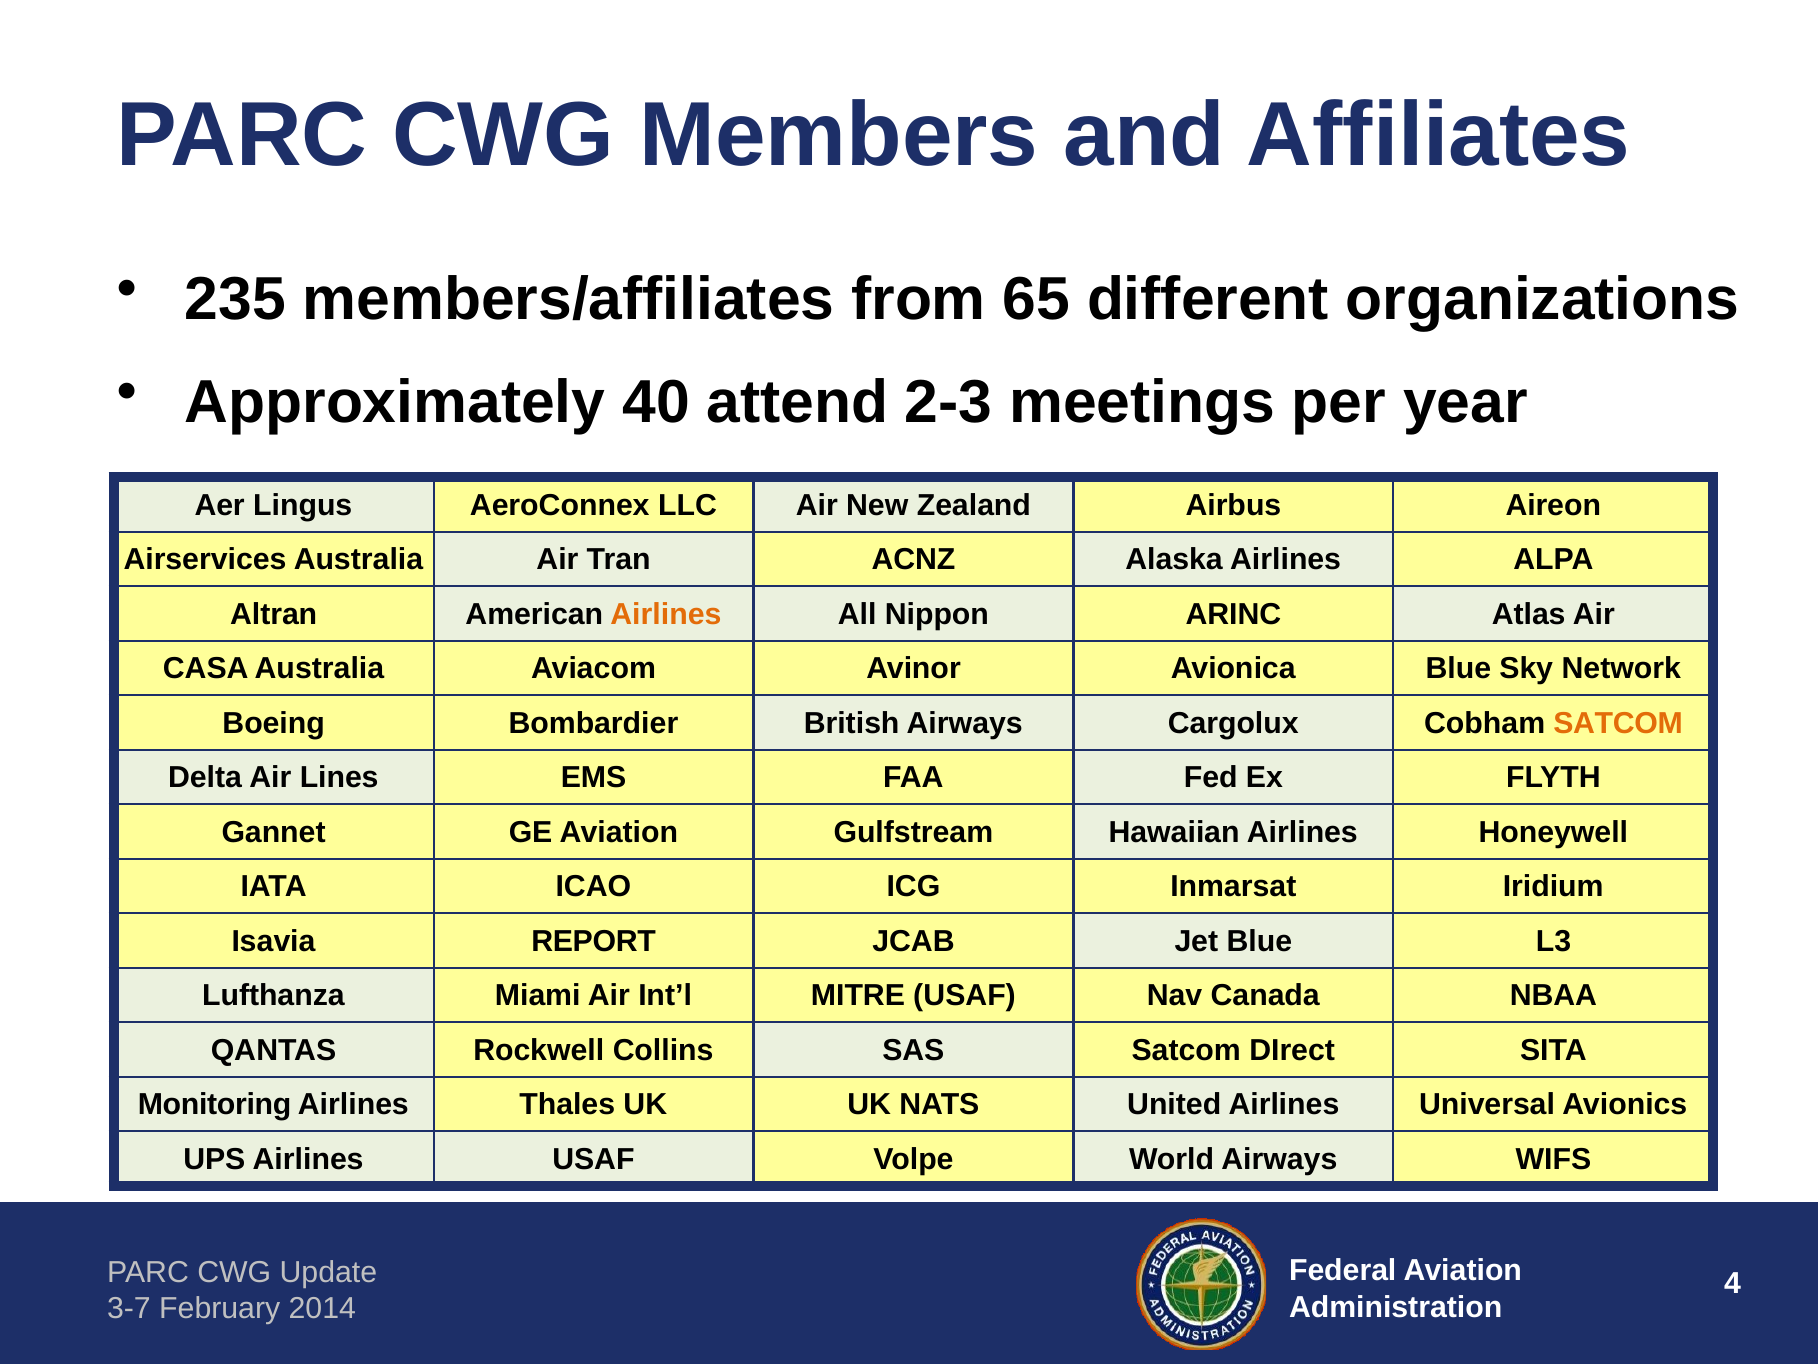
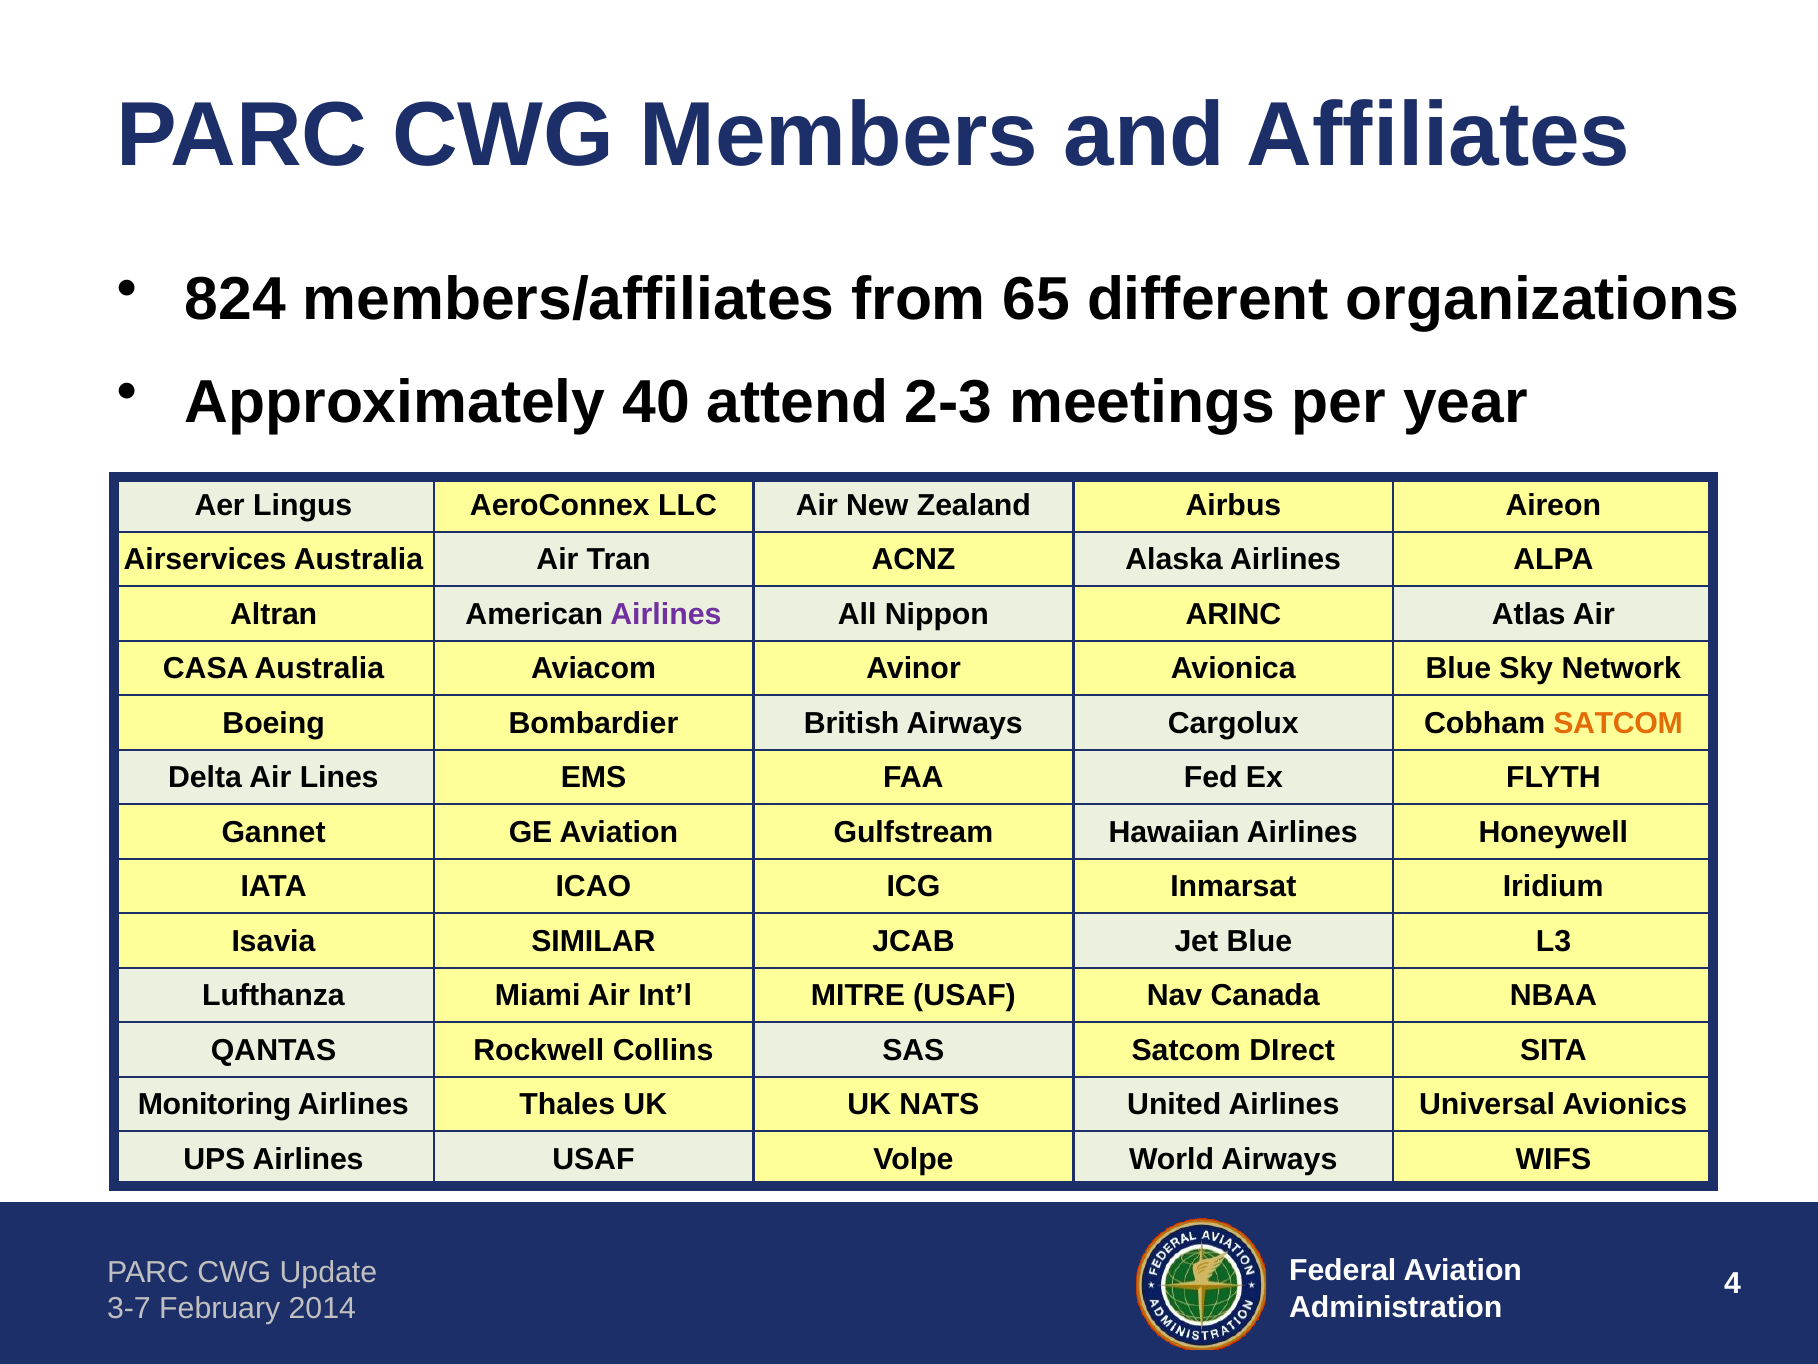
235: 235 -> 824
Airlines at (666, 614) colour: orange -> purple
REPORT: REPORT -> SIMILAR
